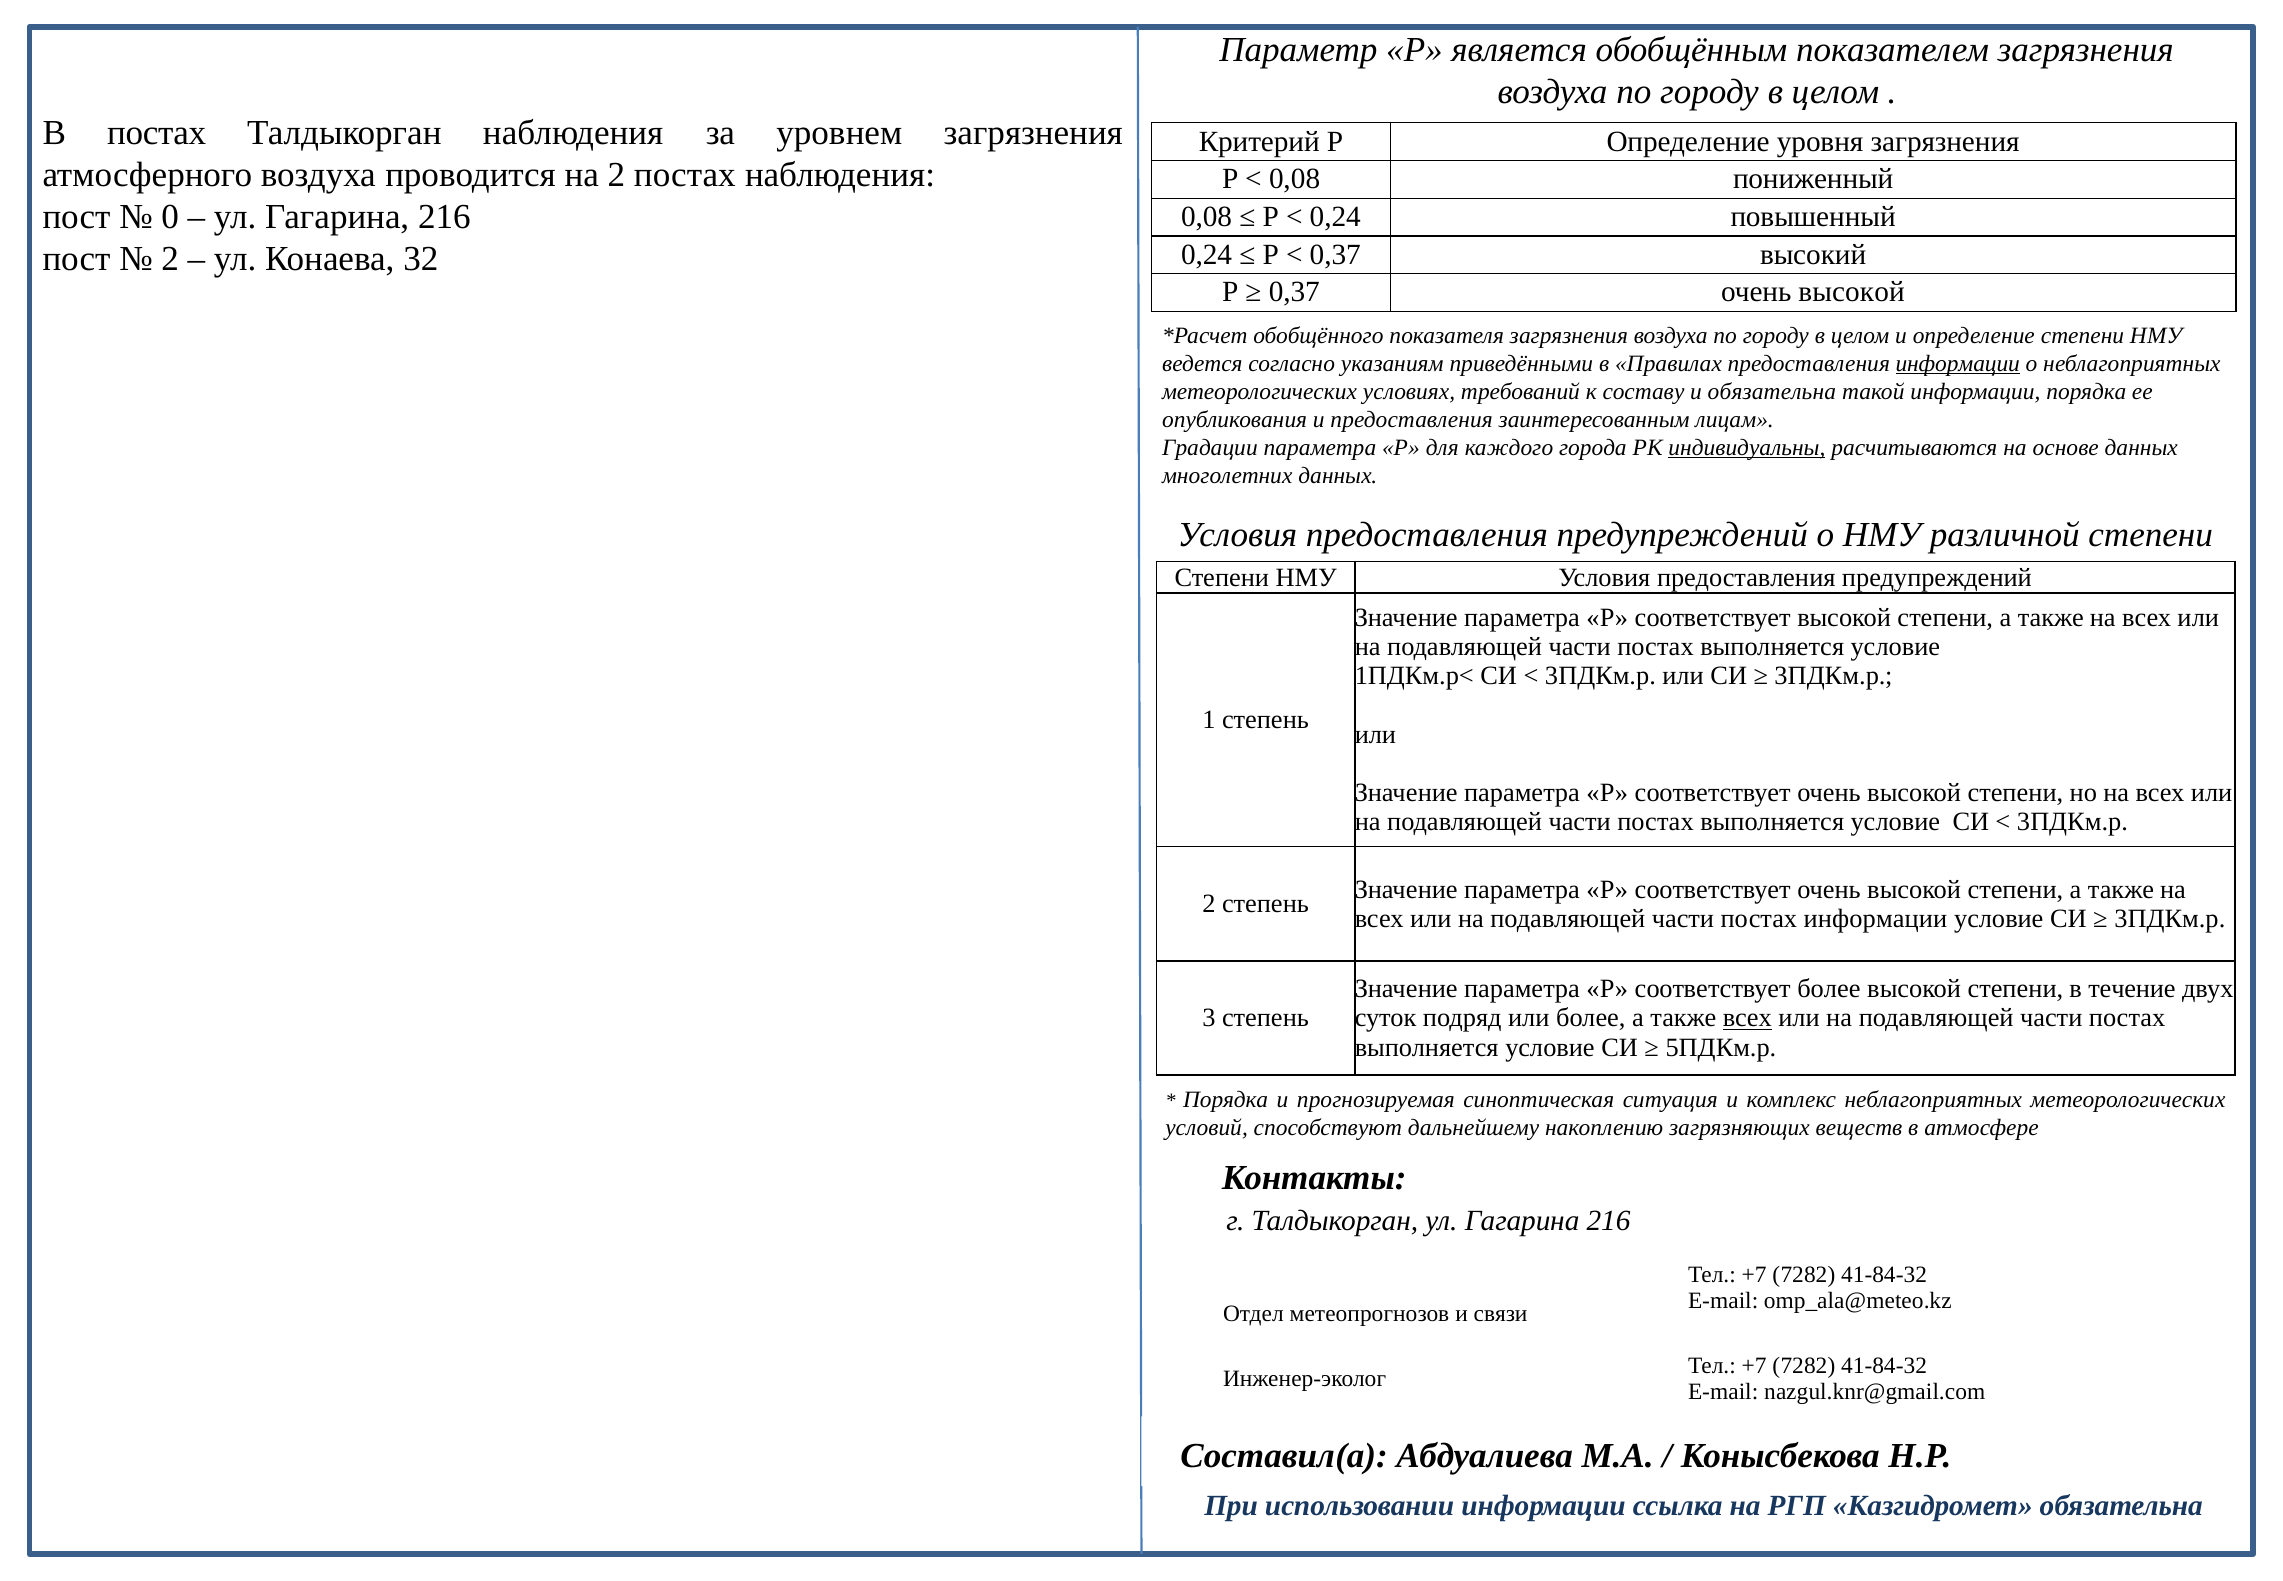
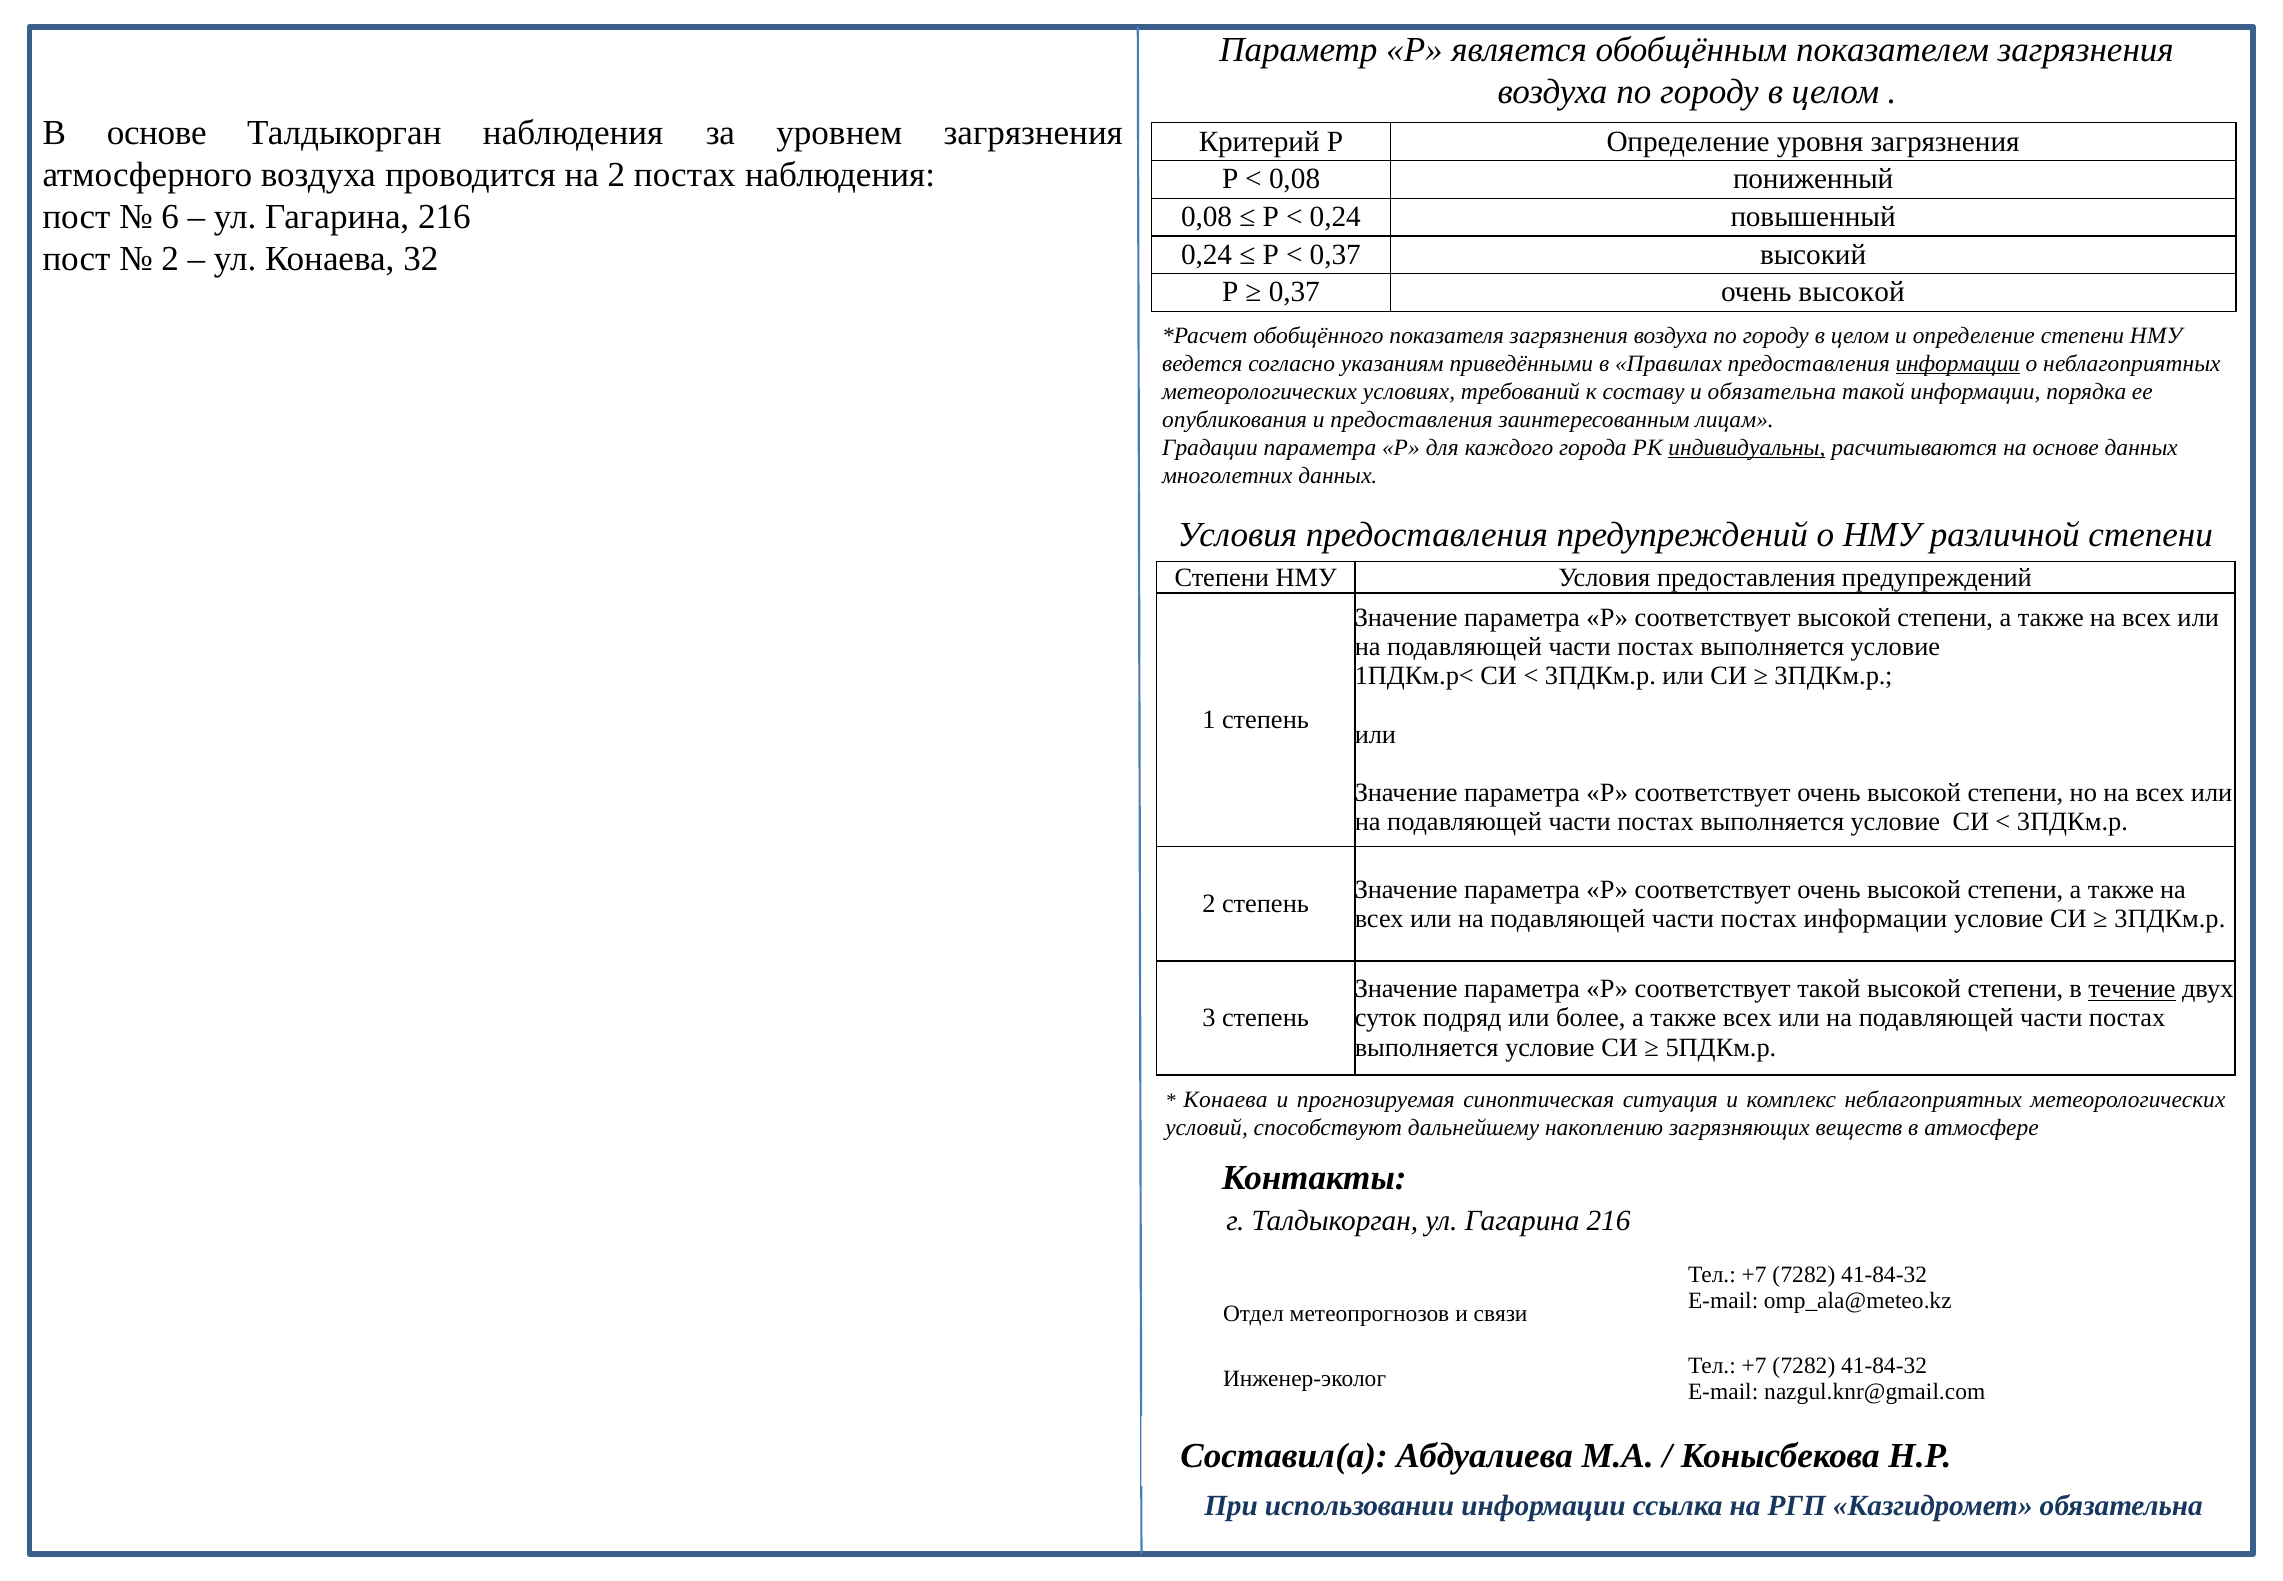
В постах: постах -> основе
0: 0 -> 6
соответствует более: более -> такой
течение underline: none -> present
всех at (1747, 1018) underline: present -> none
Порядка at (1226, 1100): Порядка -> Конаева
